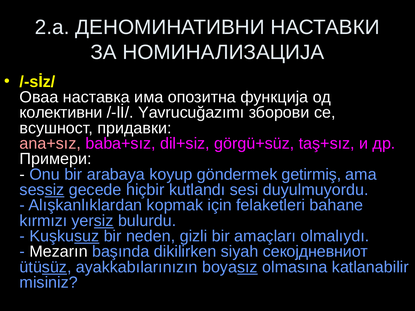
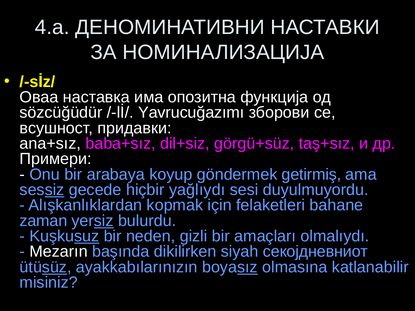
2.a: 2.a -> 4.a
колективни: колективни -> sözcüğüdür
ana+sız colour: pink -> white
kutlandı: kutlandı -> yağlıydı
kırmızı: kırmızı -> zaman
